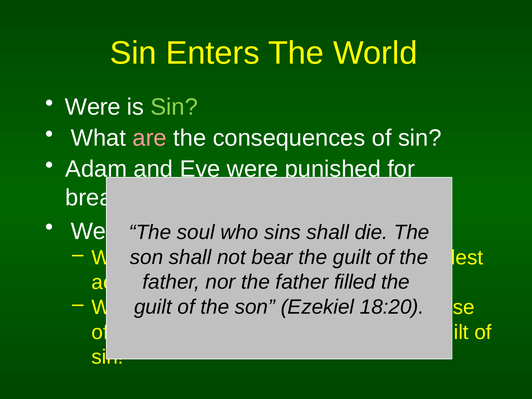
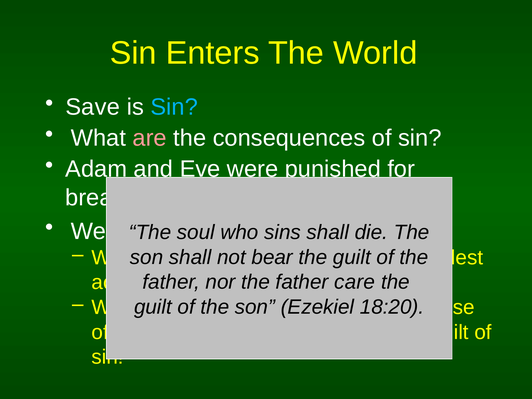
Were at (93, 107): Were -> Save
Sin at (174, 107) colour: light green -> light blue
filled: filled -> care
